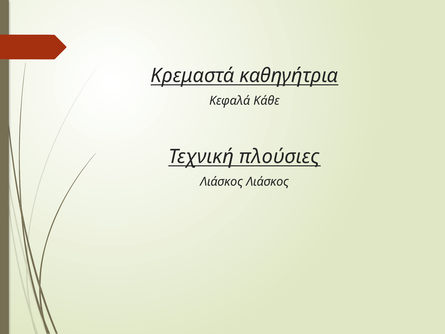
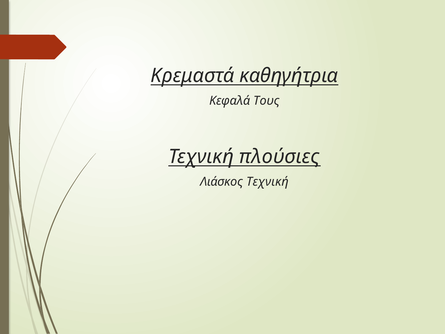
Κάθε: Κάθε -> Τους
Λιάσκος Λιάσκος: Λιάσκος -> Τεχνική
